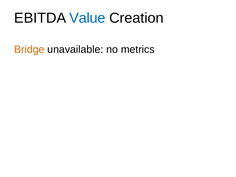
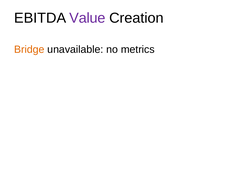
Value colour: blue -> purple
